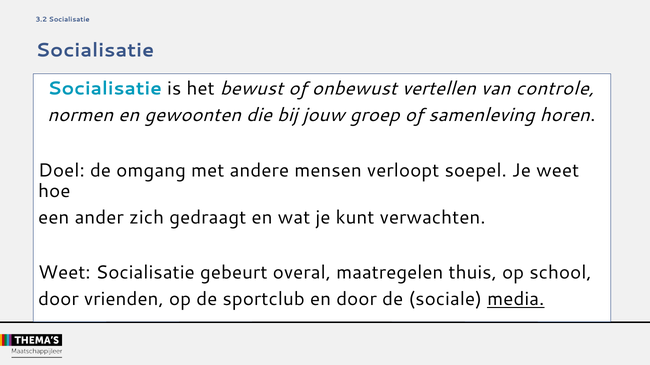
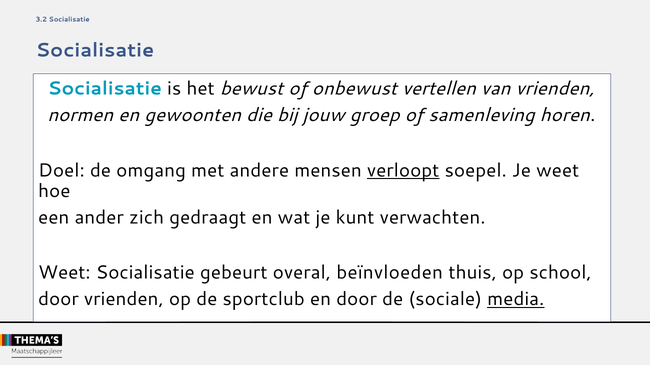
van controle: controle -> vrienden
verloopt underline: none -> present
maatregelen: maatregelen -> beïnvloeden
